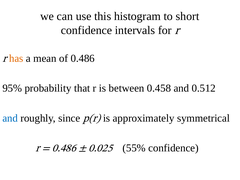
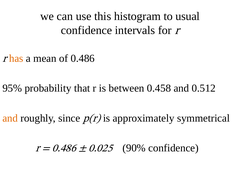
short: short -> usual
and at (10, 118) colour: blue -> orange
55%: 55% -> 90%
